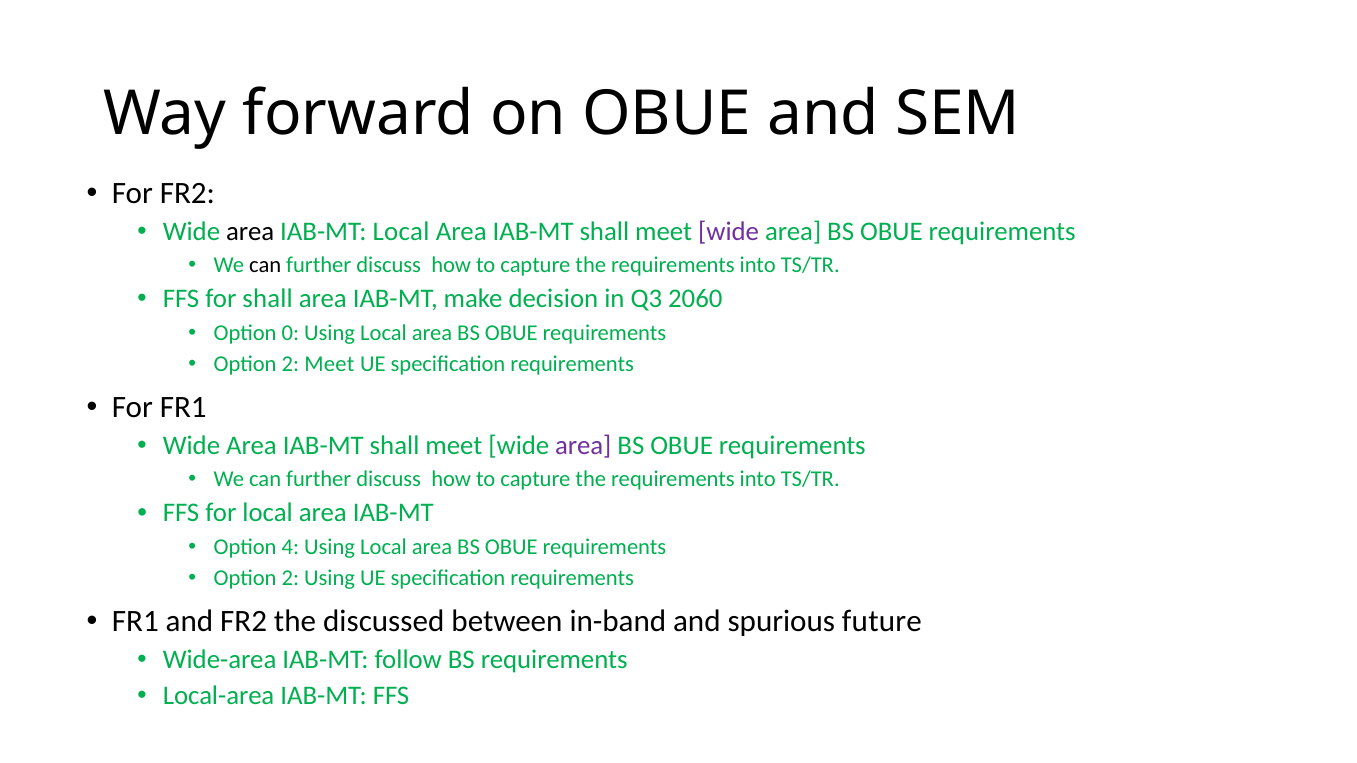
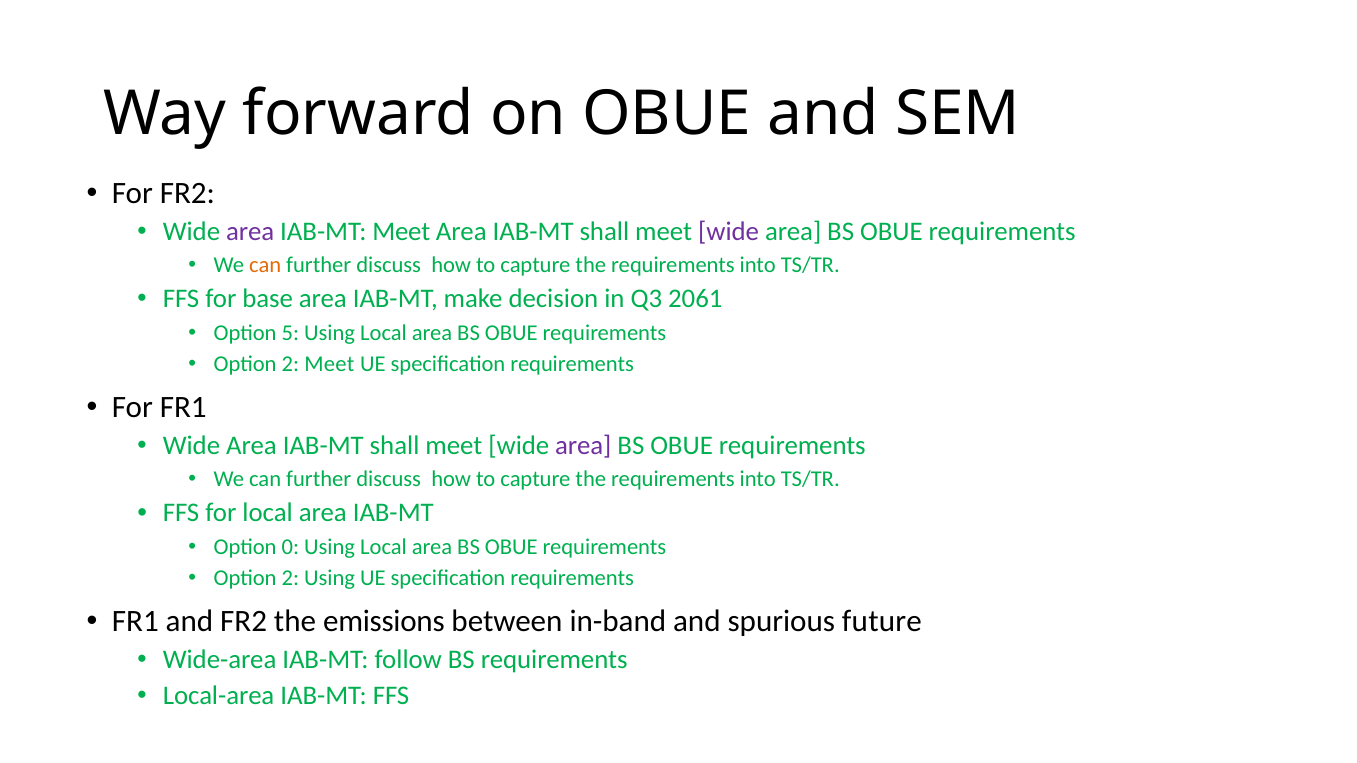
area at (250, 232) colour: black -> purple
IAB-MT Local: Local -> Meet
can at (265, 265) colour: black -> orange
for shall: shall -> base
2060: 2060 -> 2061
0: 0 -> 5
4: 4 -> 0
discussed: discussed -> emissions
